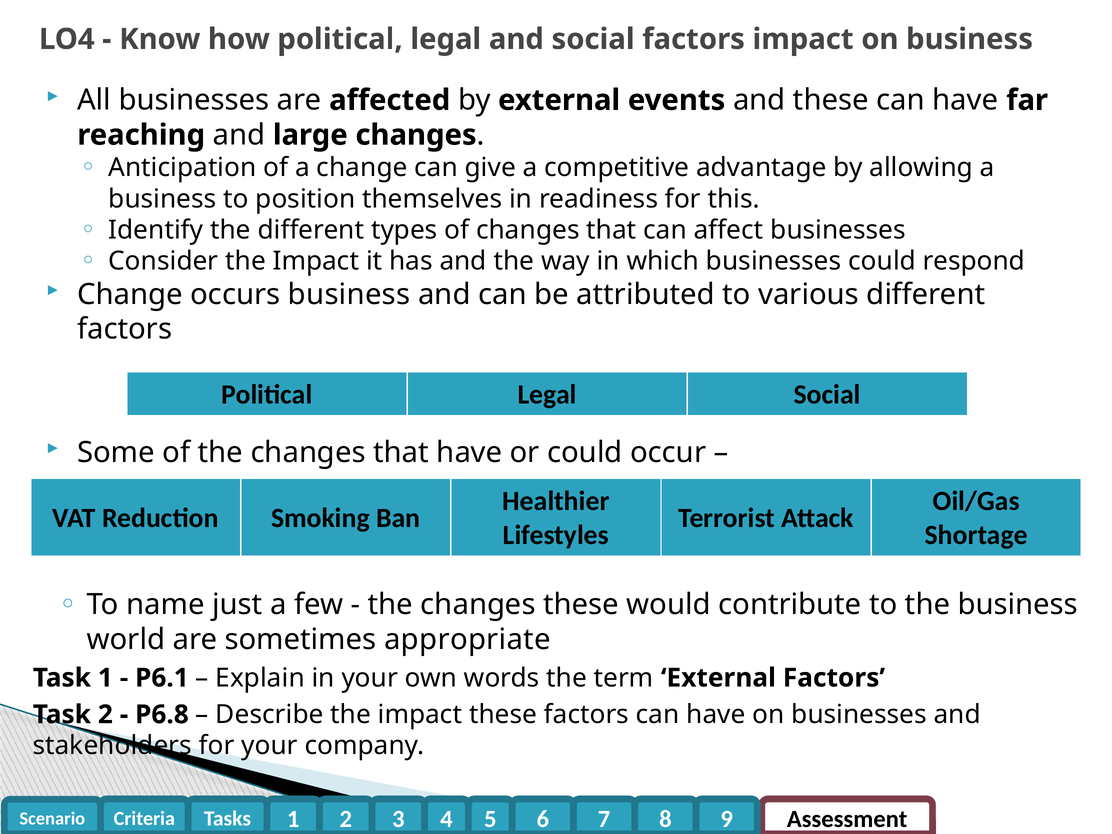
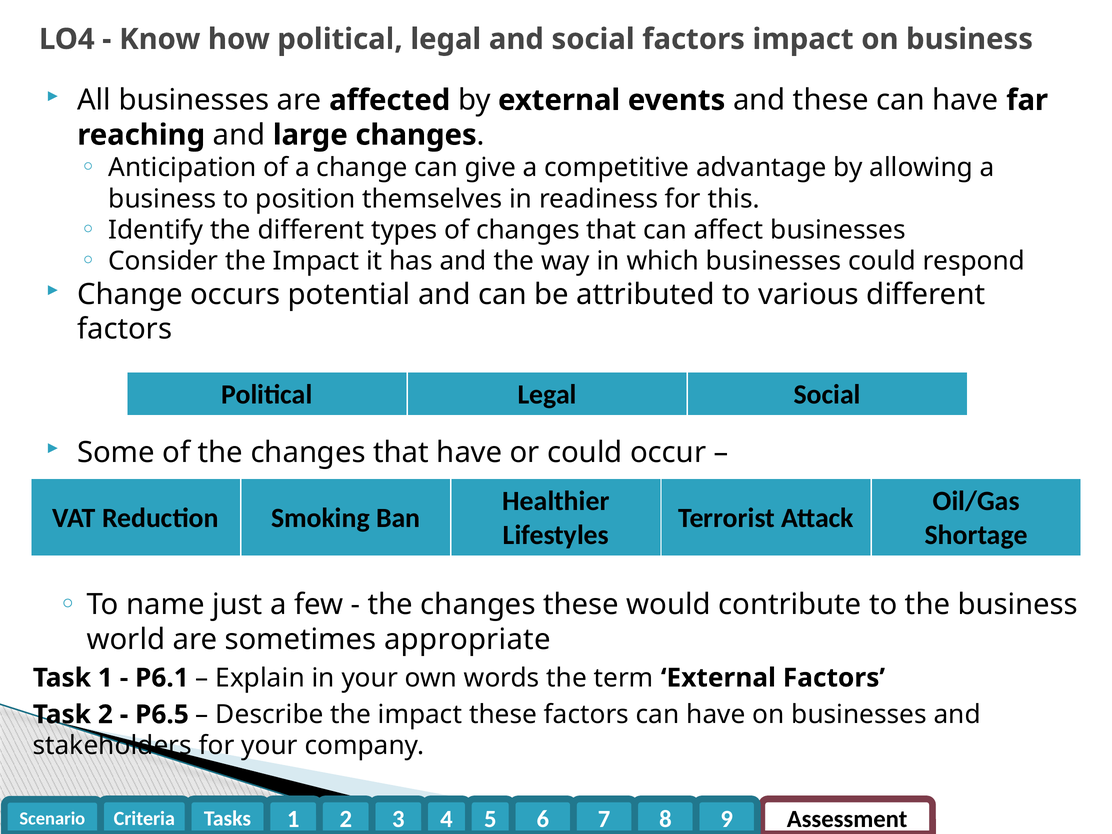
occurs business: business -> potential
P6.8: P6.8 -> P6.5
